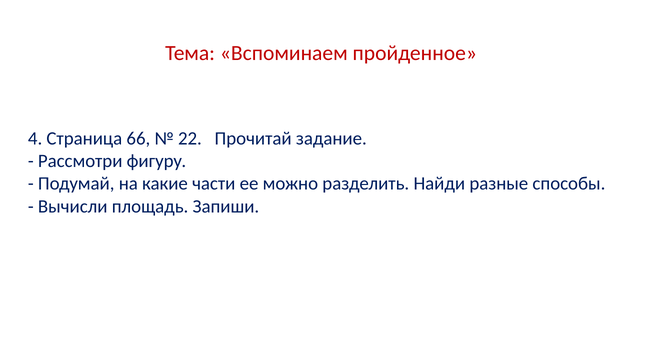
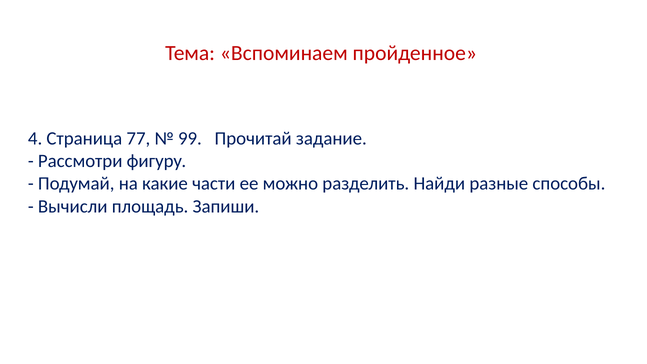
66: 66 -> 77
22: 22 -> 99
